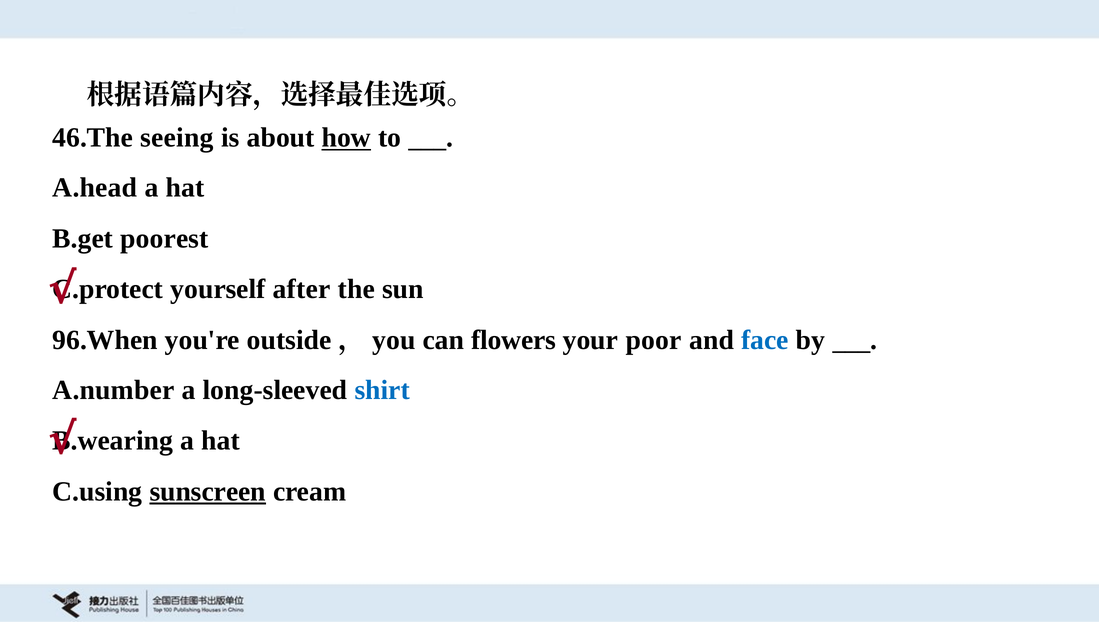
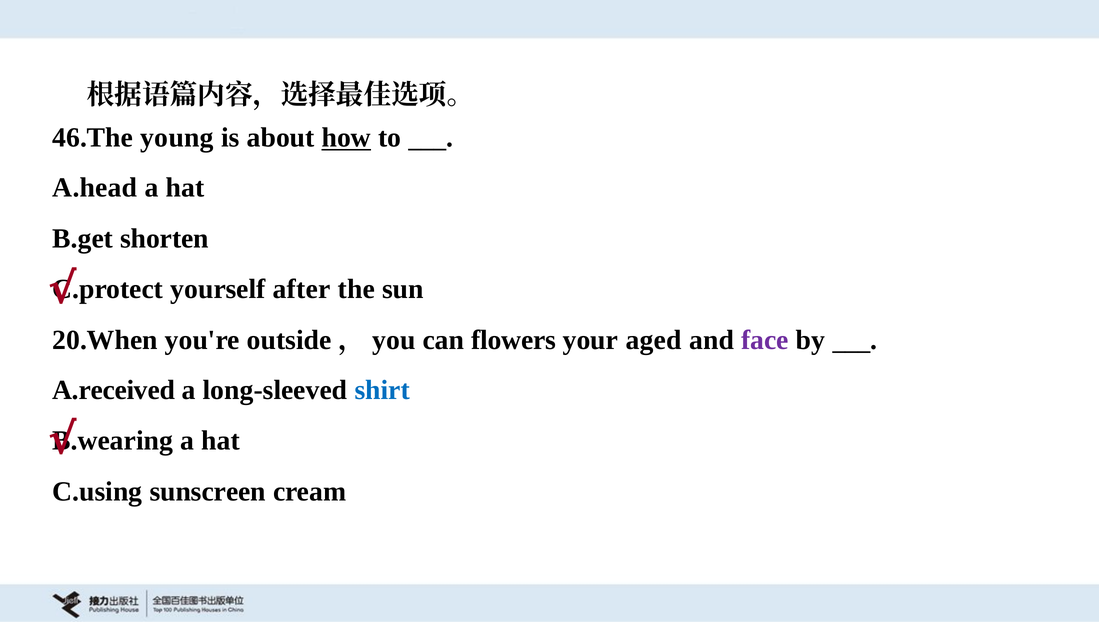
seeing: seeing -> young
poorest: poorest -> shorten
96.When: 96.When -> 20.When
poor: poor -> aged
face colour: blue -> purple
A.number: A.number -> A.received
sunscreen underline: present -> none
